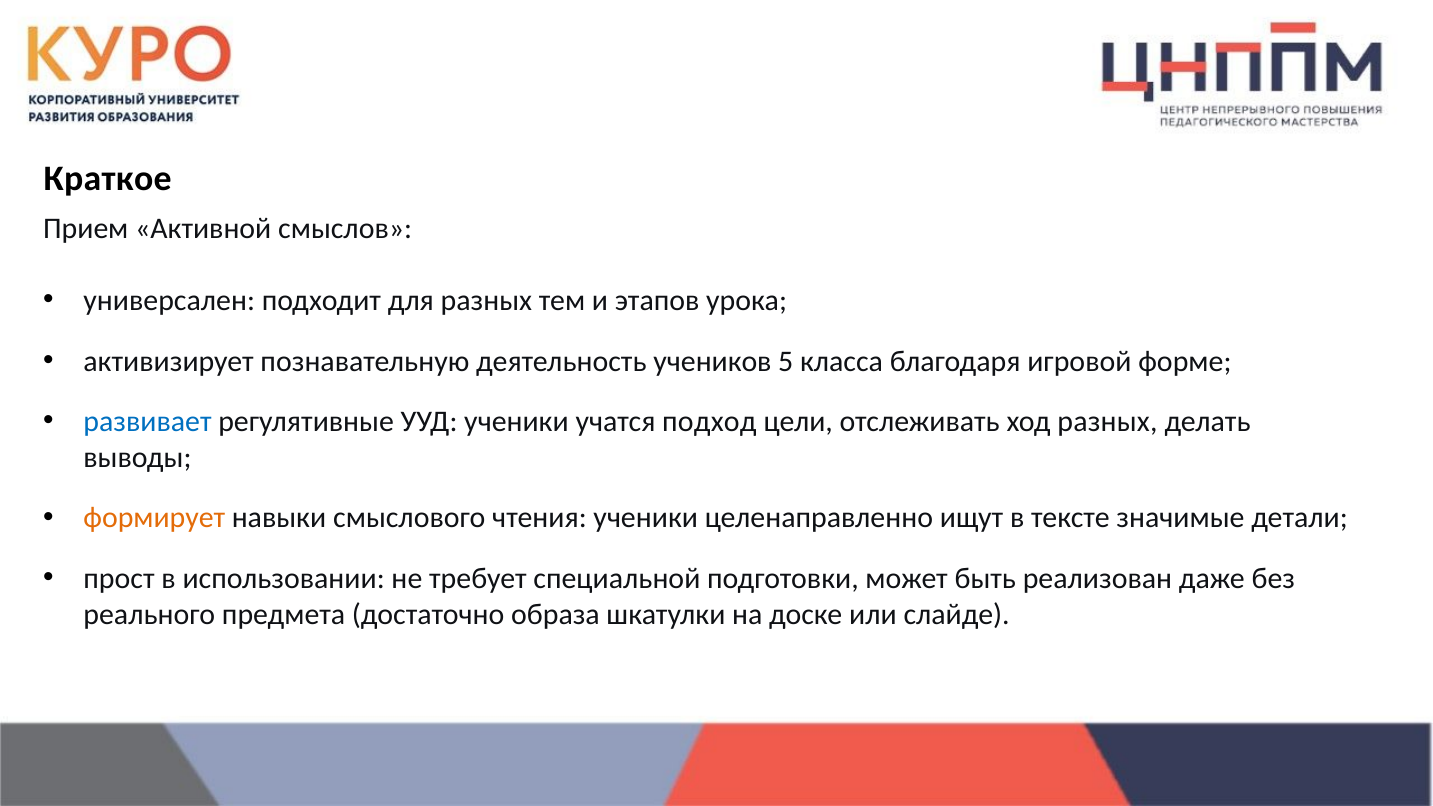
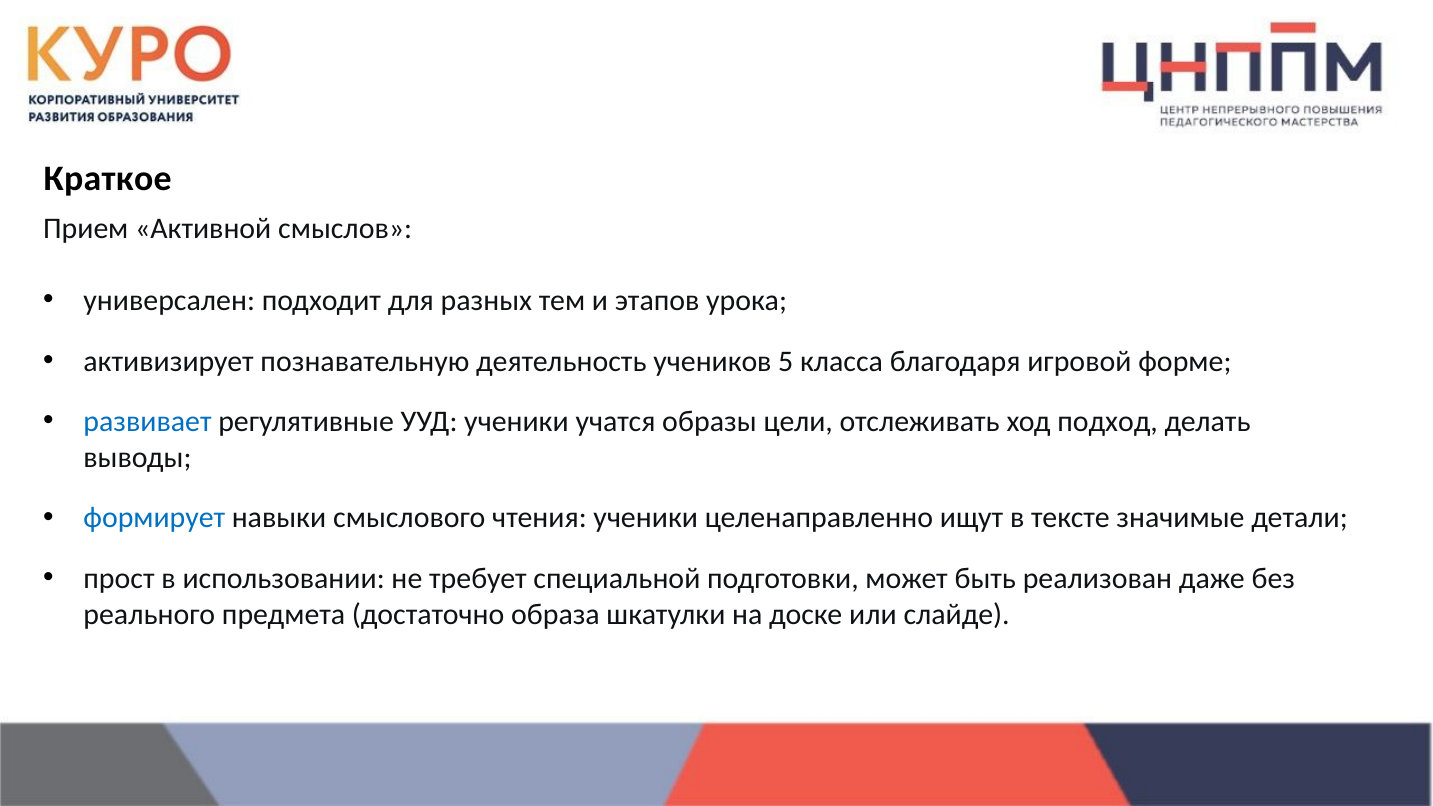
подход: подход -> образы
ход разных: разных -> подход
формирует colour: orange -> blue
